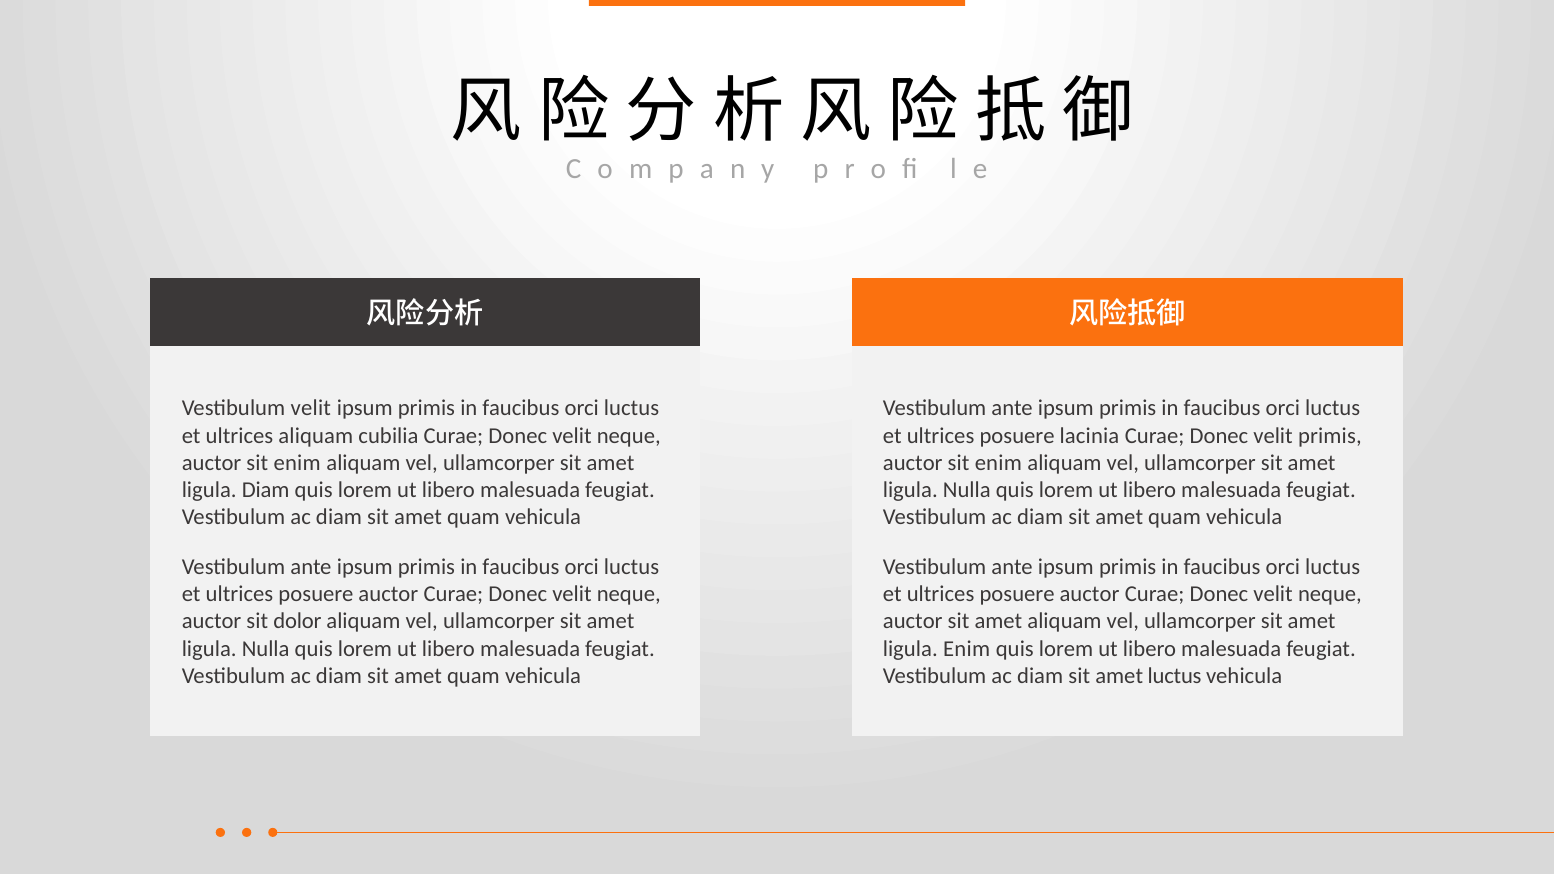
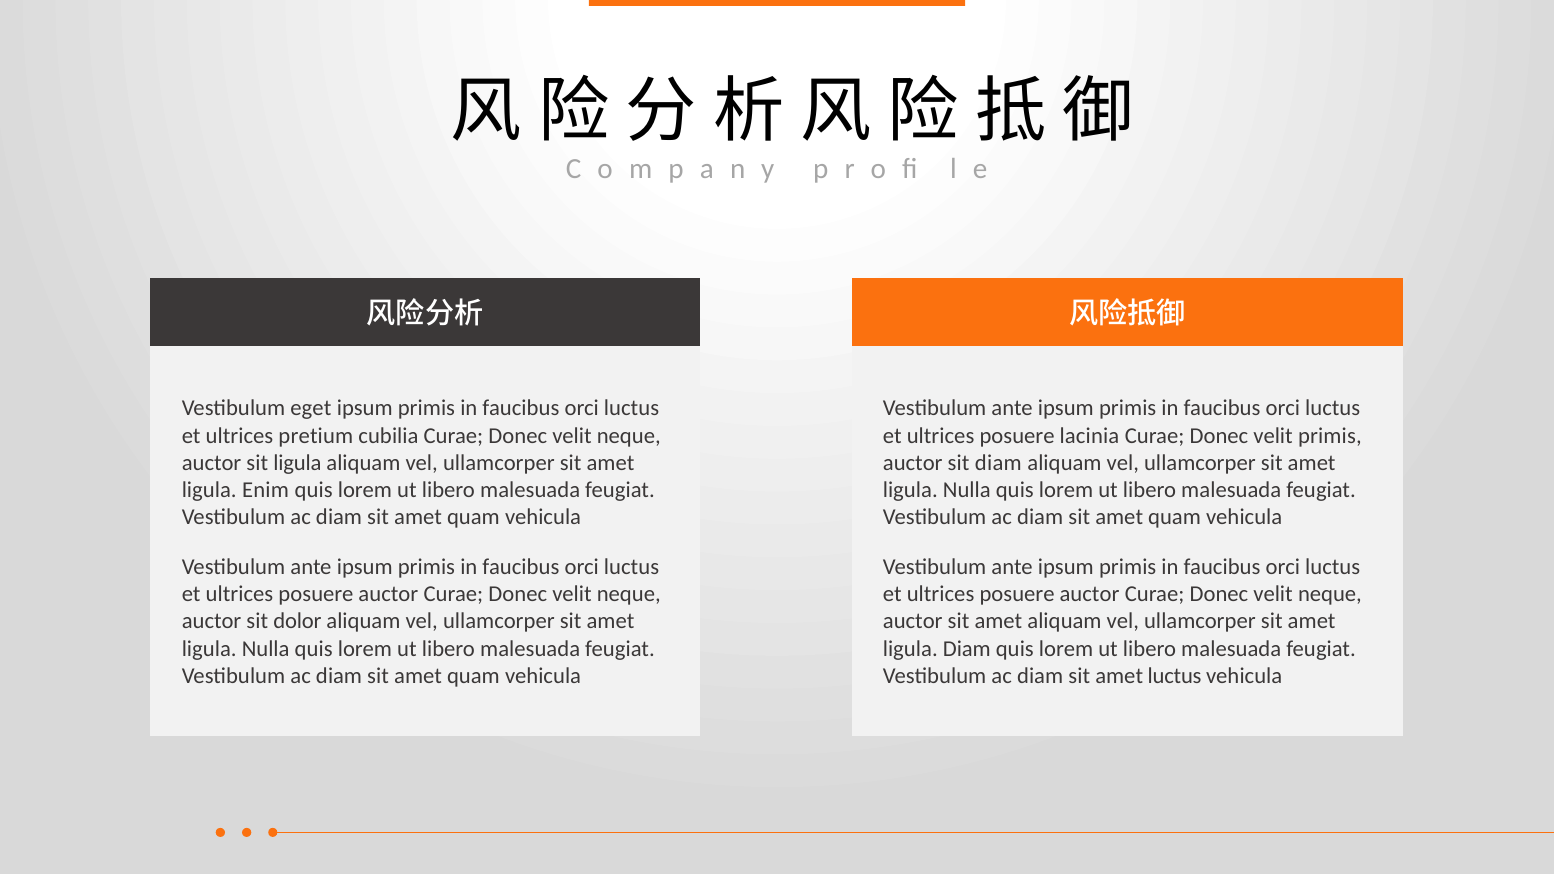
Vestibulum velit: velit -> eget
ultrices aliquam: aliquam -> pretium
enim at (297, 463): enim -> ligula
enim at (998, 463): enim -> diam
ligula Diam: Diam -> Enim
ligula Enim: Enim -> Diam
